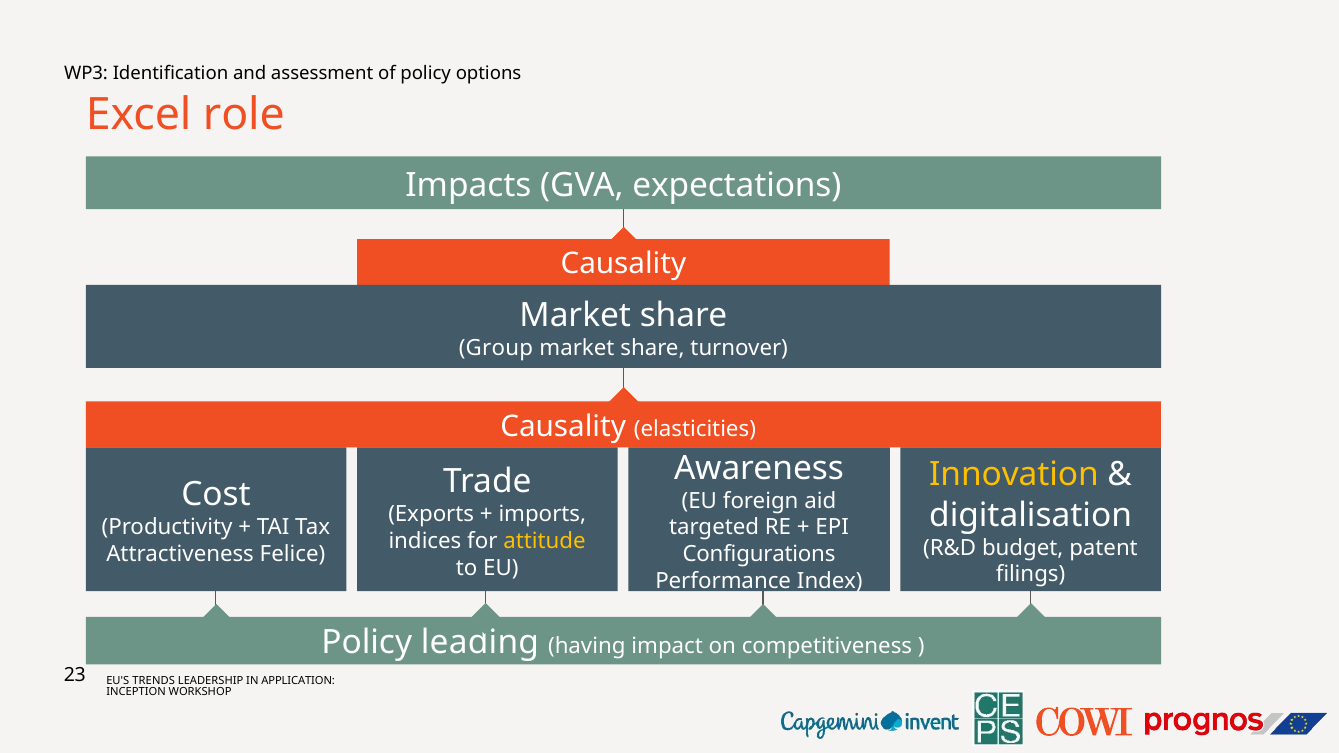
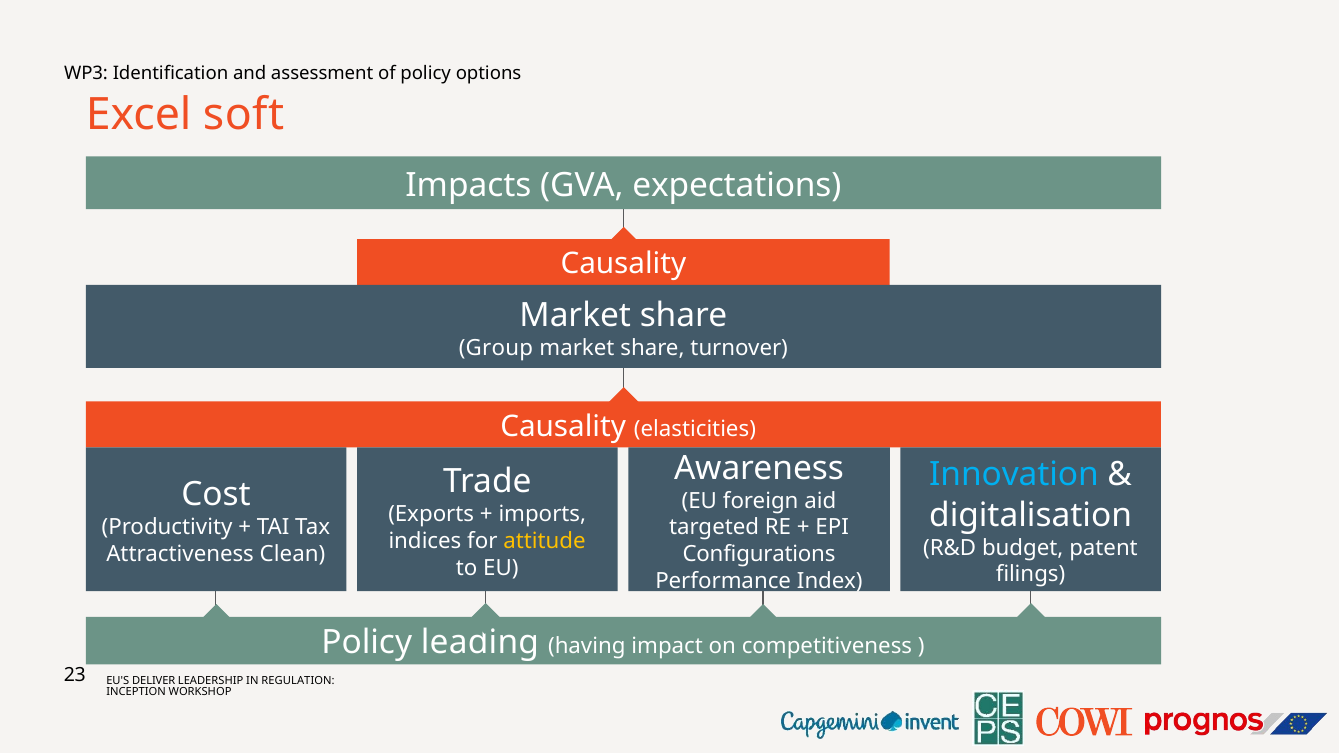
role: role -> soft
Innovation colour: yellow -> light blue
Felice: Felice -> Clean
TRENDS: TRENDS -> DELIVER
APPLICATION: APPLICATION -> REGULATION
